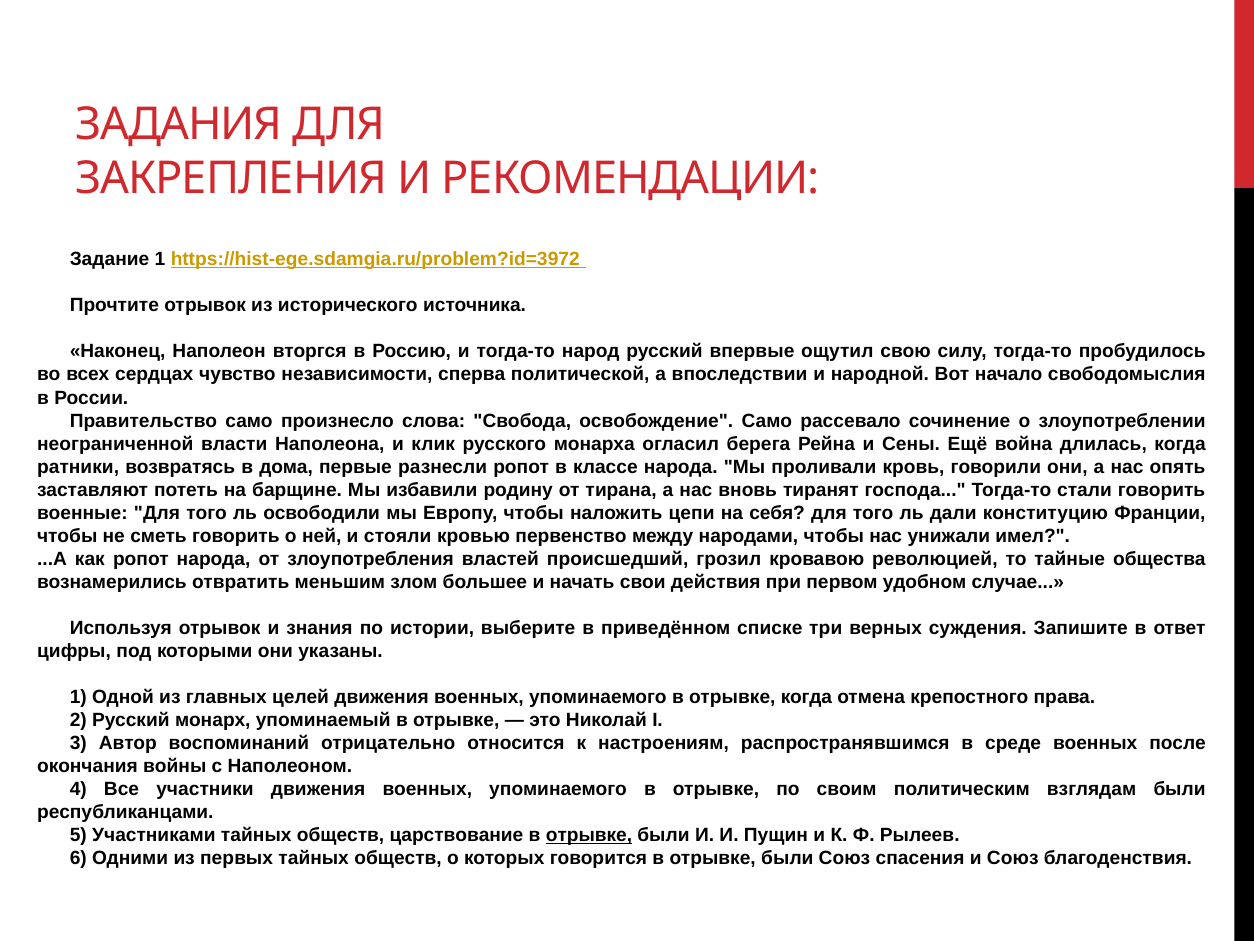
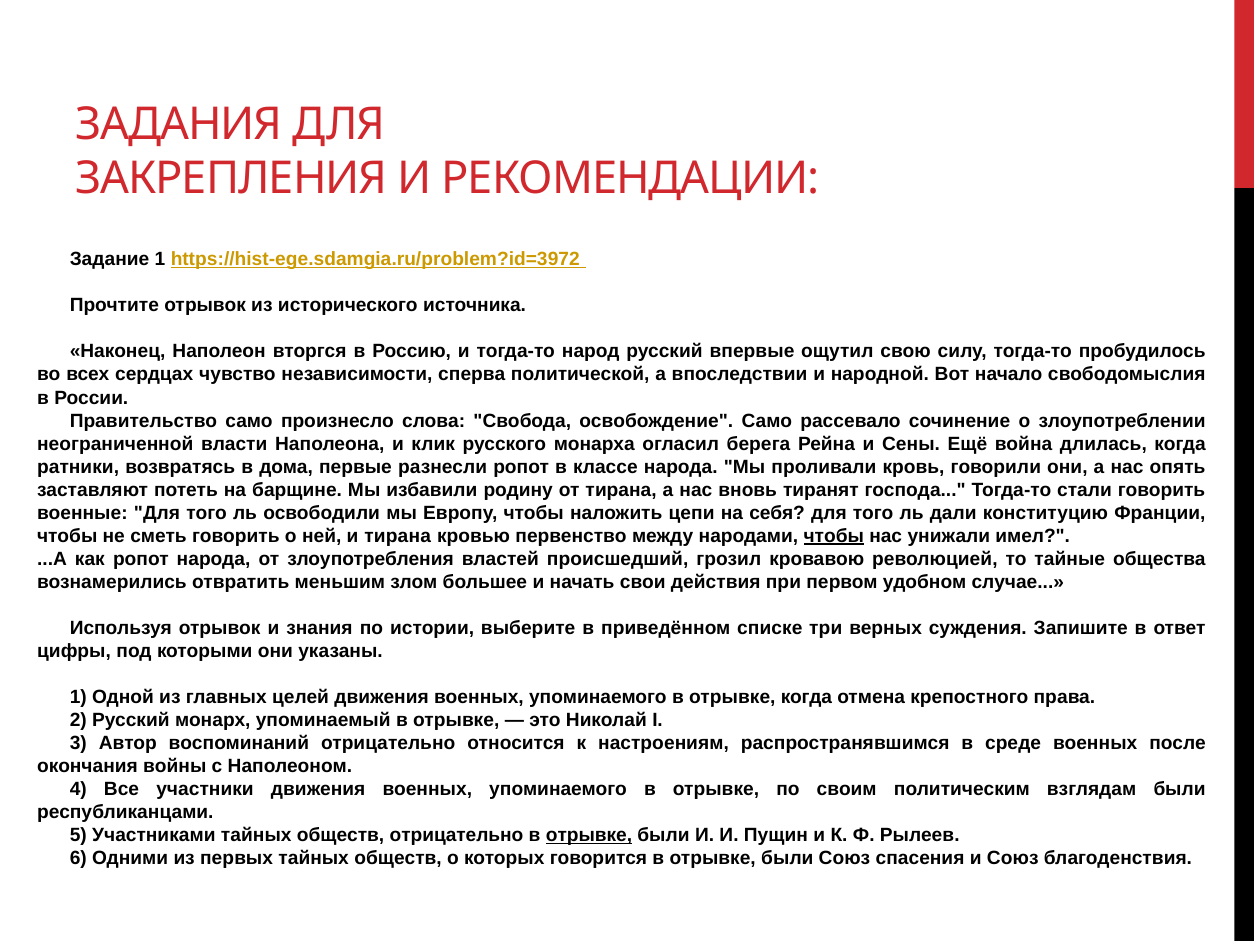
и стояли: стояли -> тирана
чтобы at (834, 536) underline: none -> present
обществ царствование: царствование -> отрицательно
